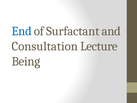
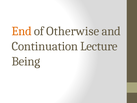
End colour: blue -> orange
Surfactant: Surfactant -> Otherwise
Consultation: Consultation -> Continuation
